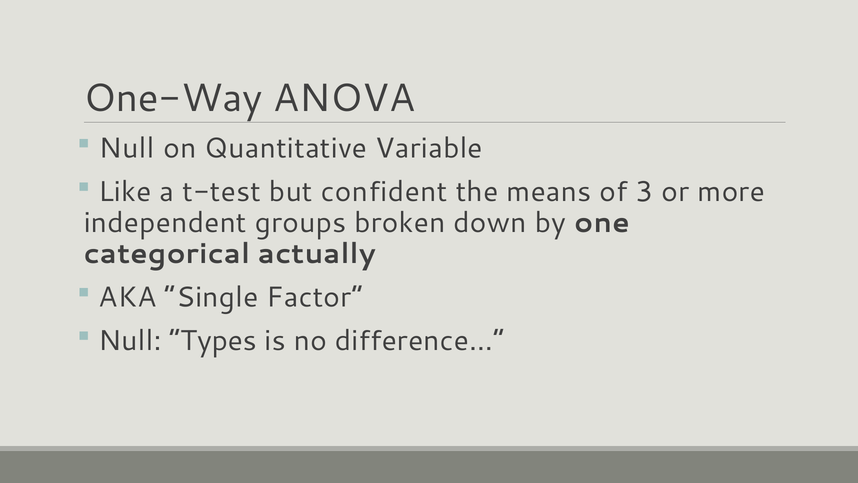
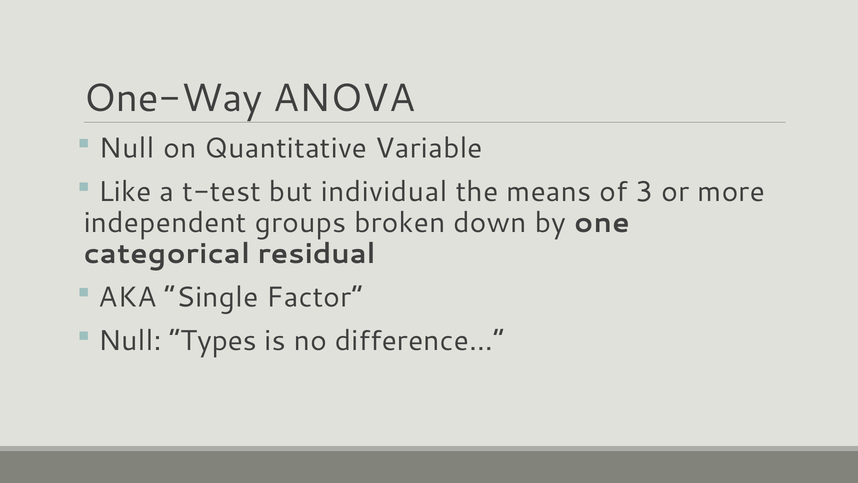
confident: confident -> individual
actually: actually -> residual
